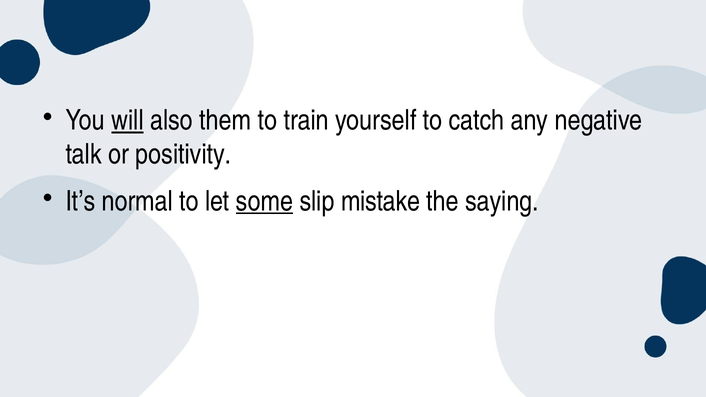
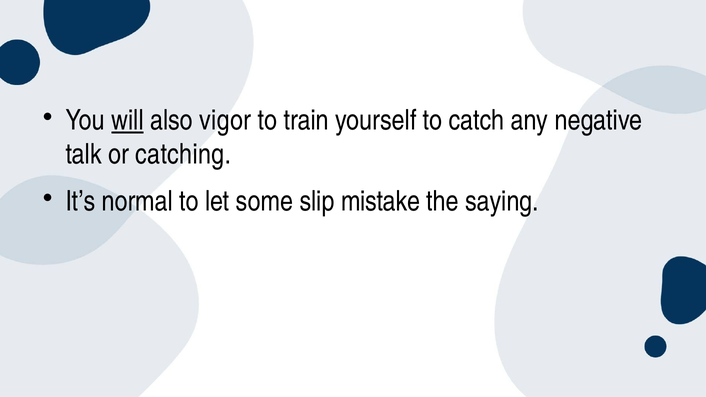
them: them -> vigor
positivity: positivity -> catching
some underline: present -> none
